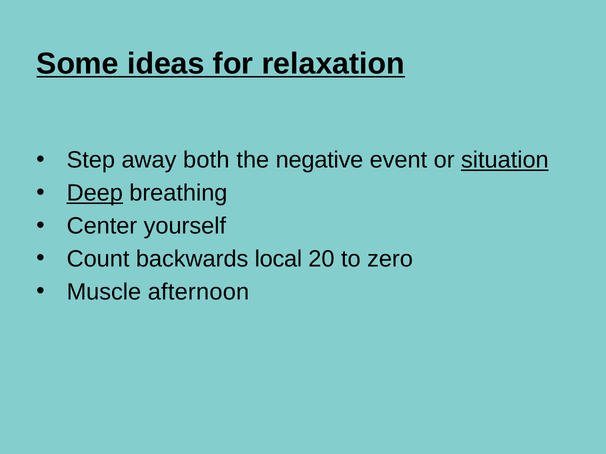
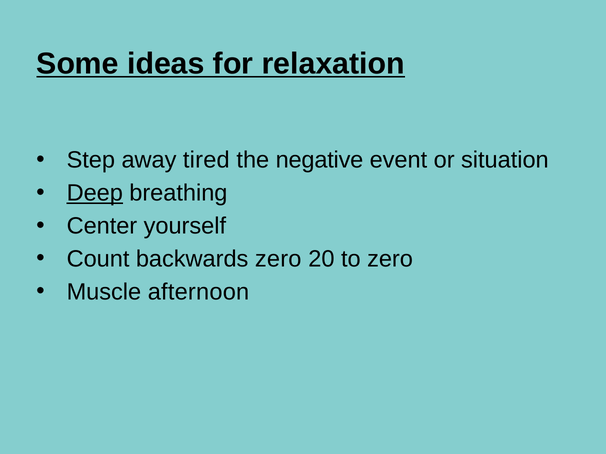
both: both -> tired
situation underline: present -> none
backwards local: local -> zero
